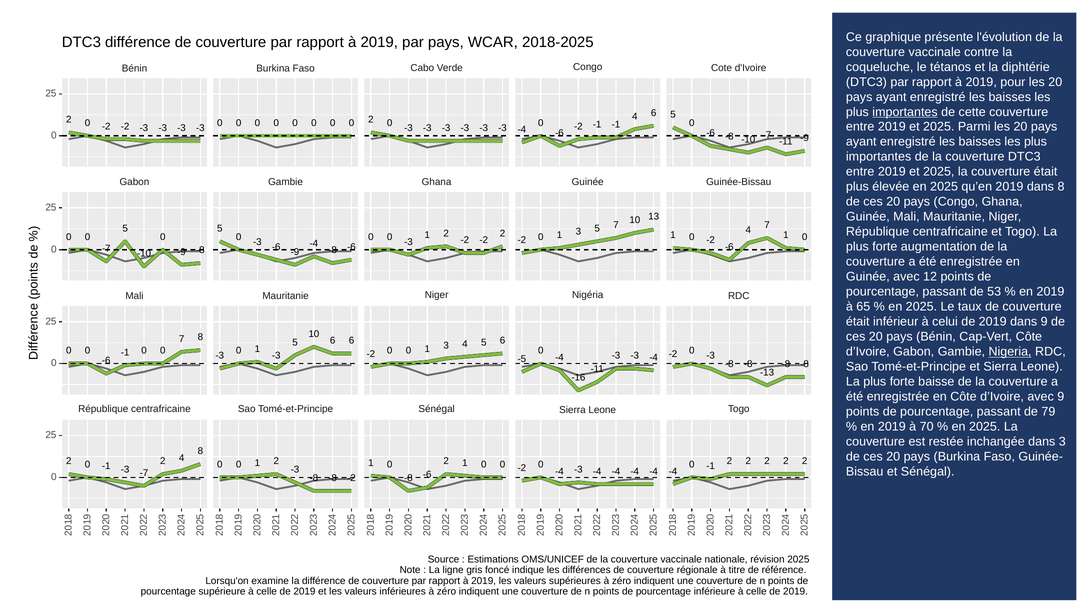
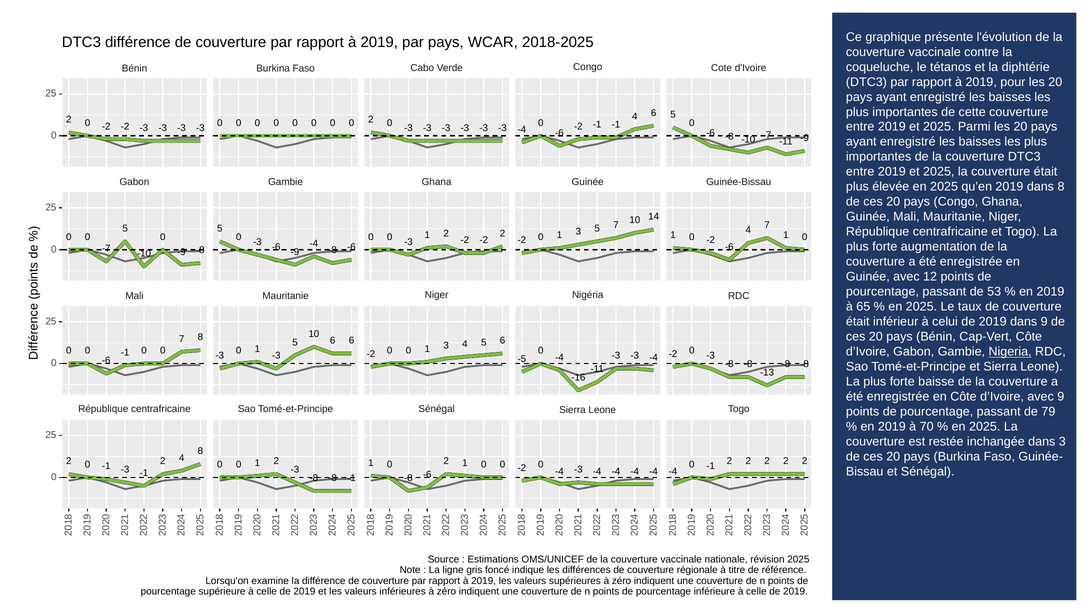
importantes at (905, 112) underline: present -> none
13: 13 -> 14
-3 -7: -7 -> -1
-8 -2: -2 -> -1
